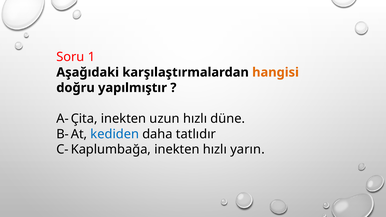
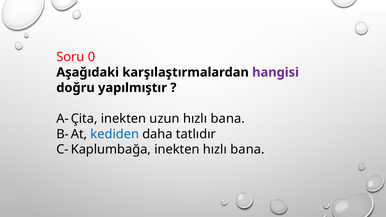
1: 1 -> 0
hangisi colour: orange -> purple
düne at (228, 119): düne -> bana
inekten hızlı yarın: yarın -> bana
